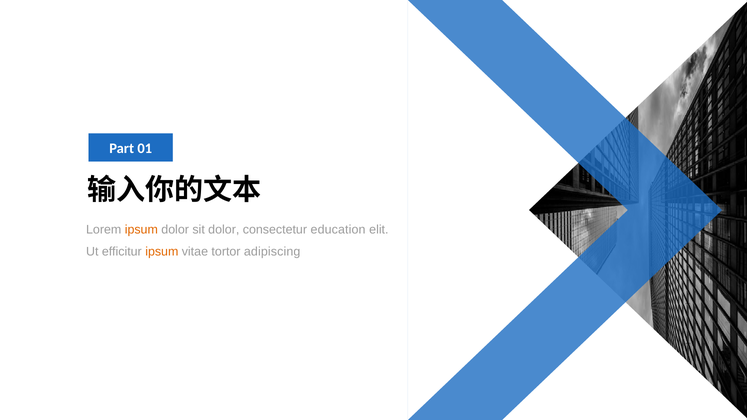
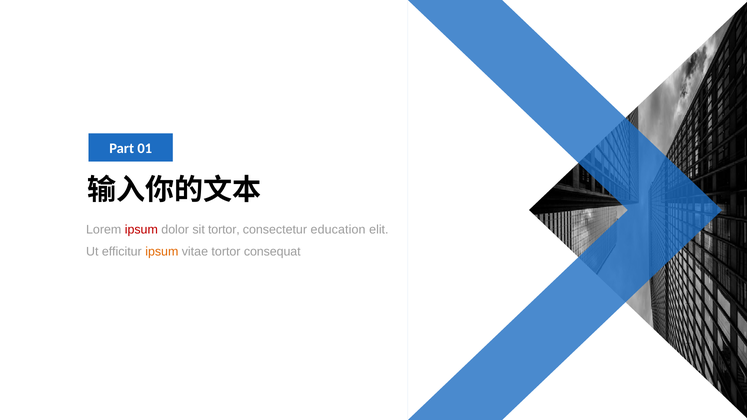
ipsum at (141, 230) colour: orange -> red
sit dolor: dolor -> tortor
adipiscing: adipiscing -> consequat
